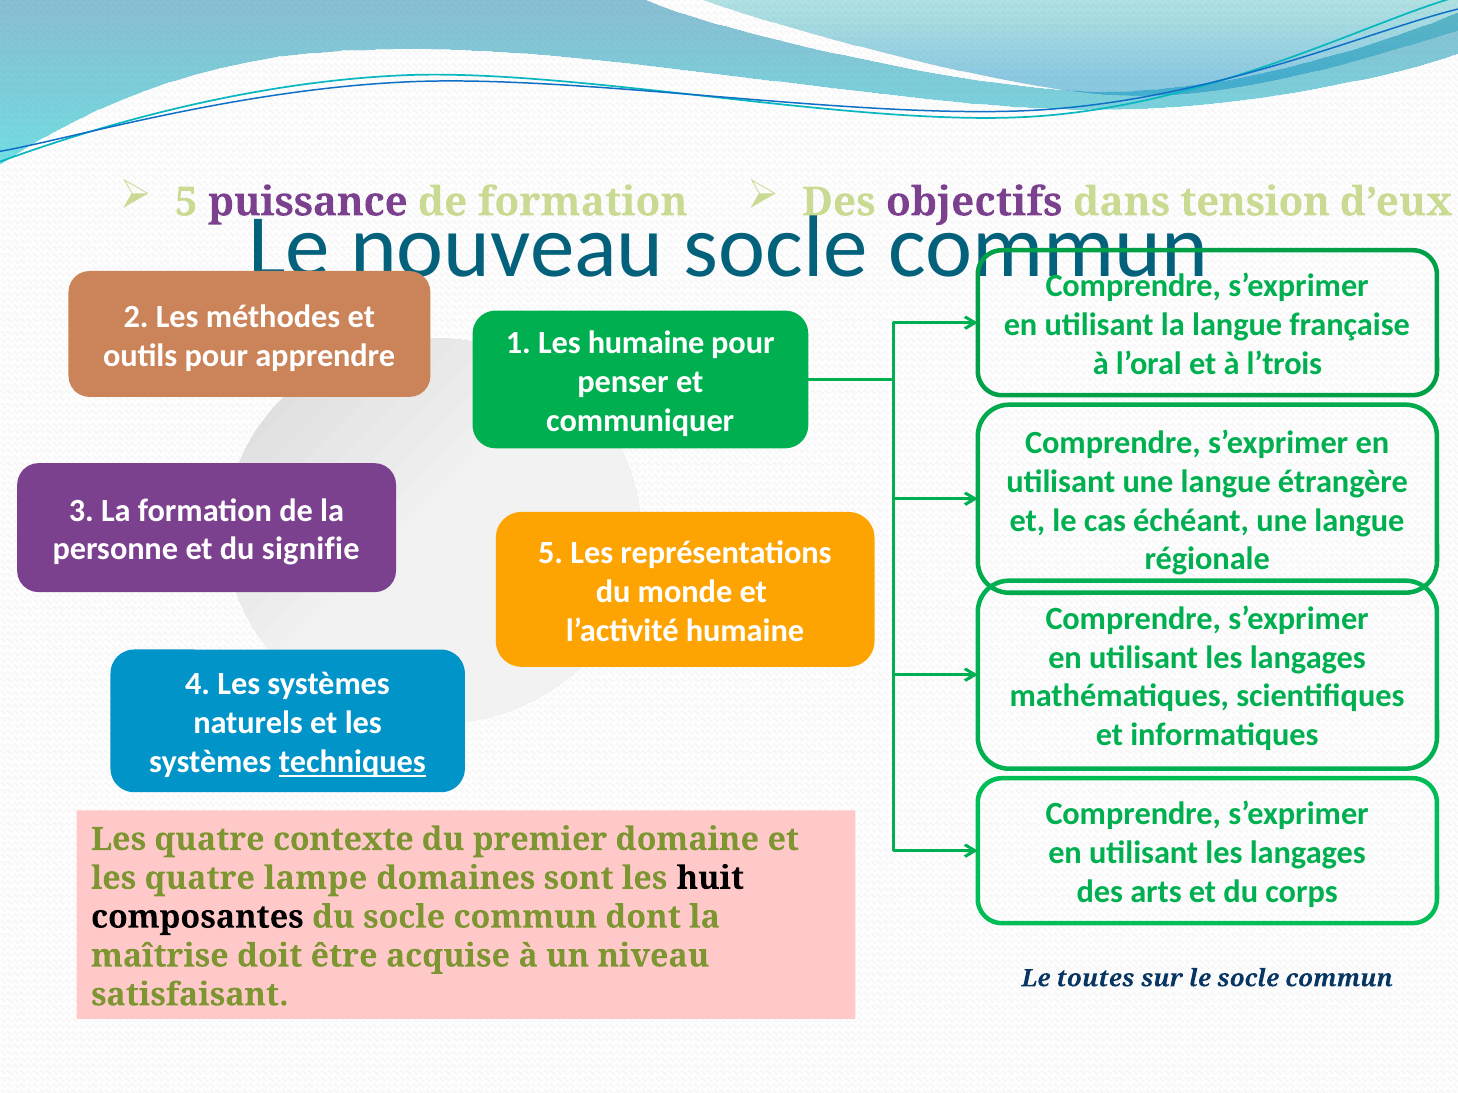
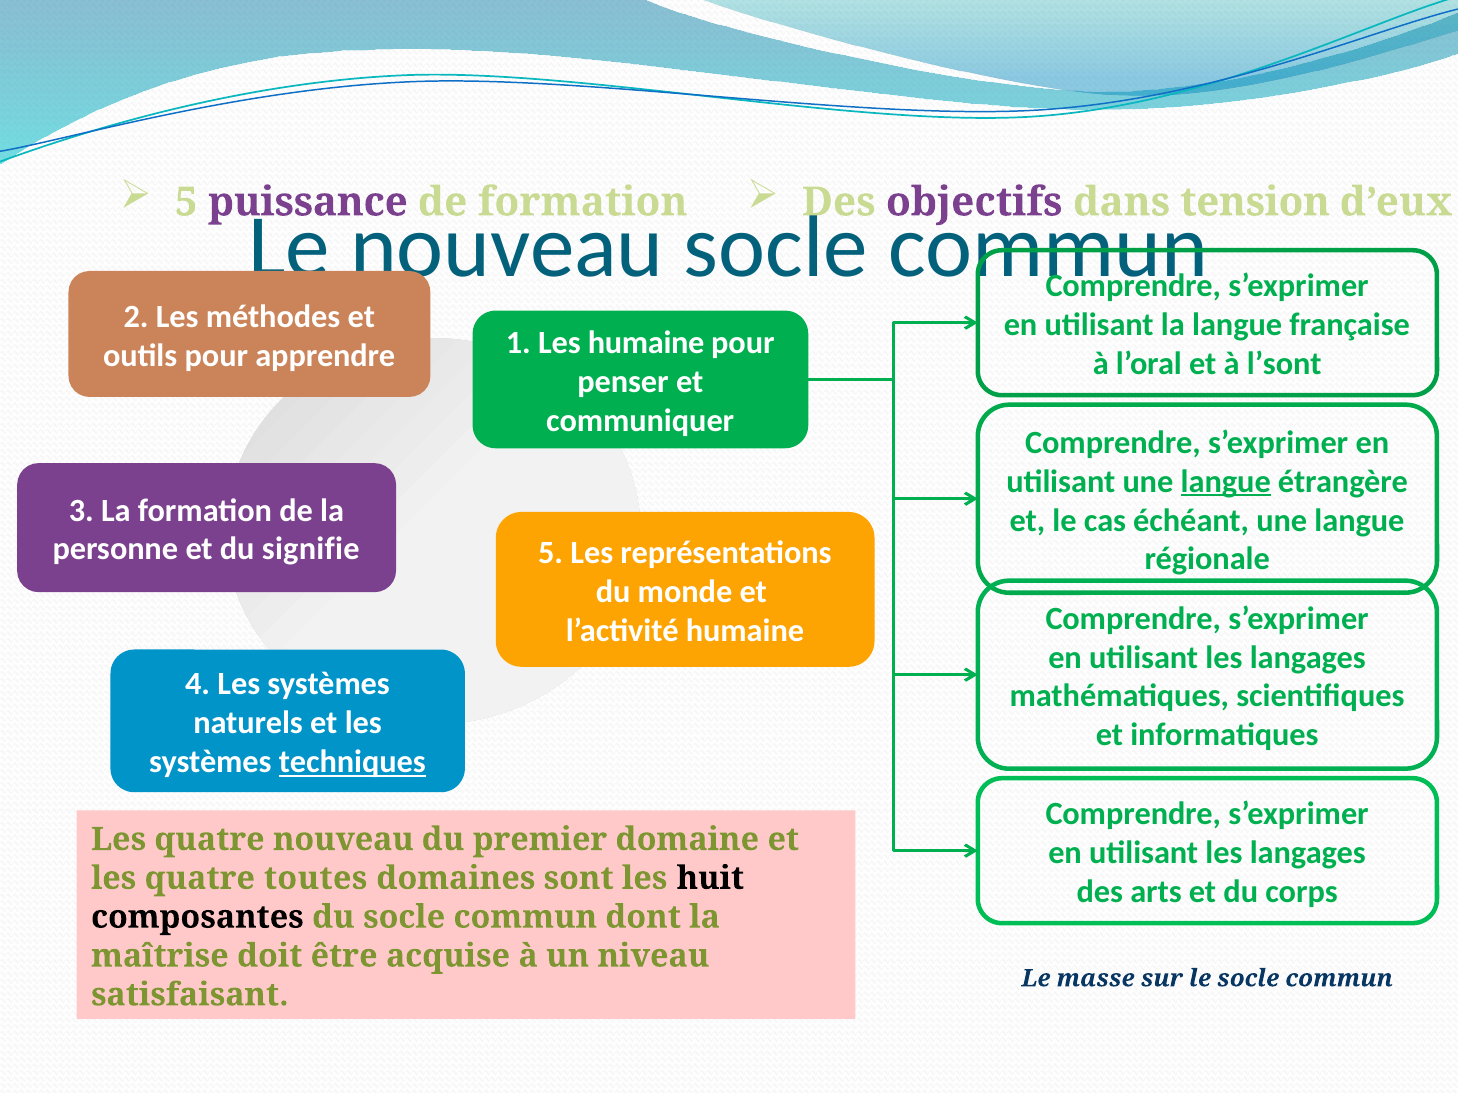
l’trois: l’trois -> l’sont
langue at (1226, 482) underline: none -> present
quatre contexte: contexte -> nouveau
lampe: lampe -> toutes
toutes: toutes -> masse
